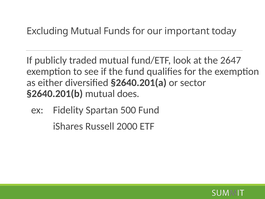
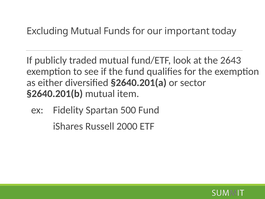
2647: 2647 -> 2643
does: does -> item
